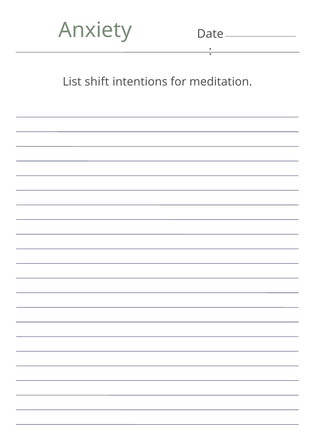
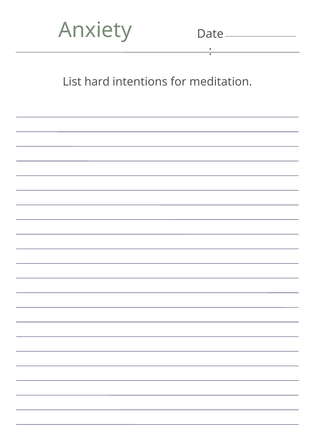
shift: shift -> hard
